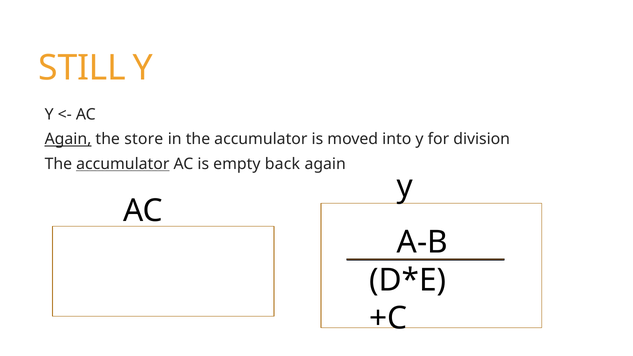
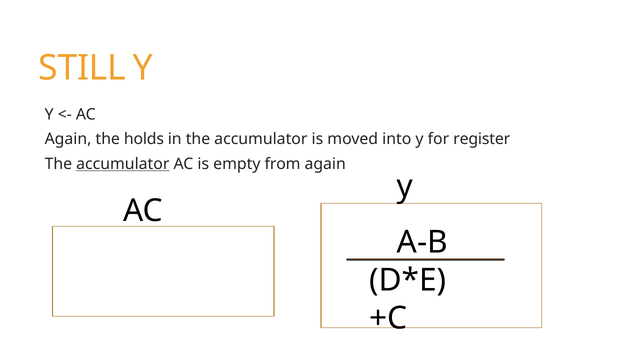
Again at (68, 139) underline: present -> none
store: store -> holds
division: division -> register
back: back -> from
